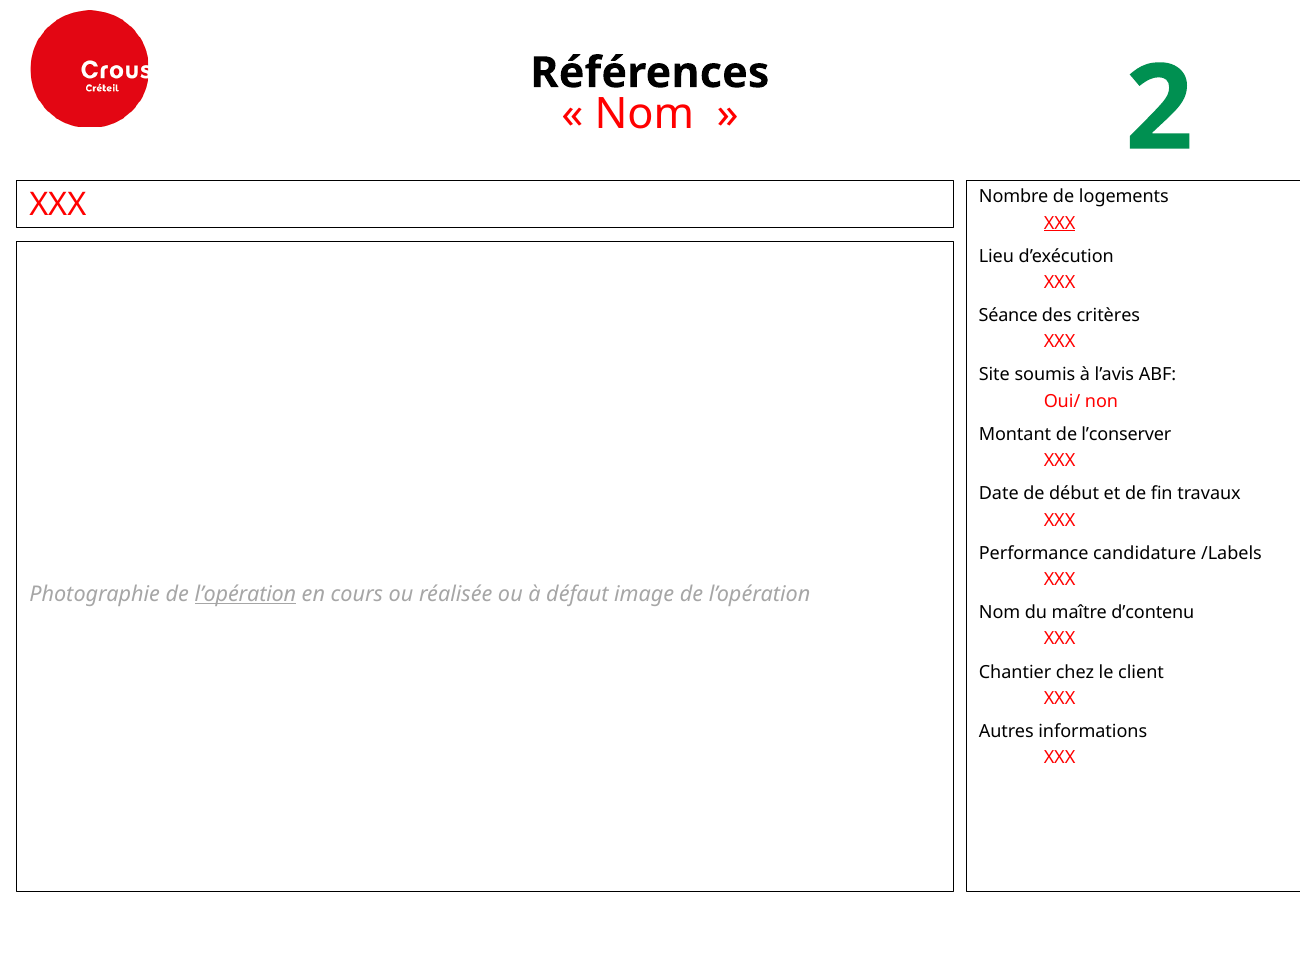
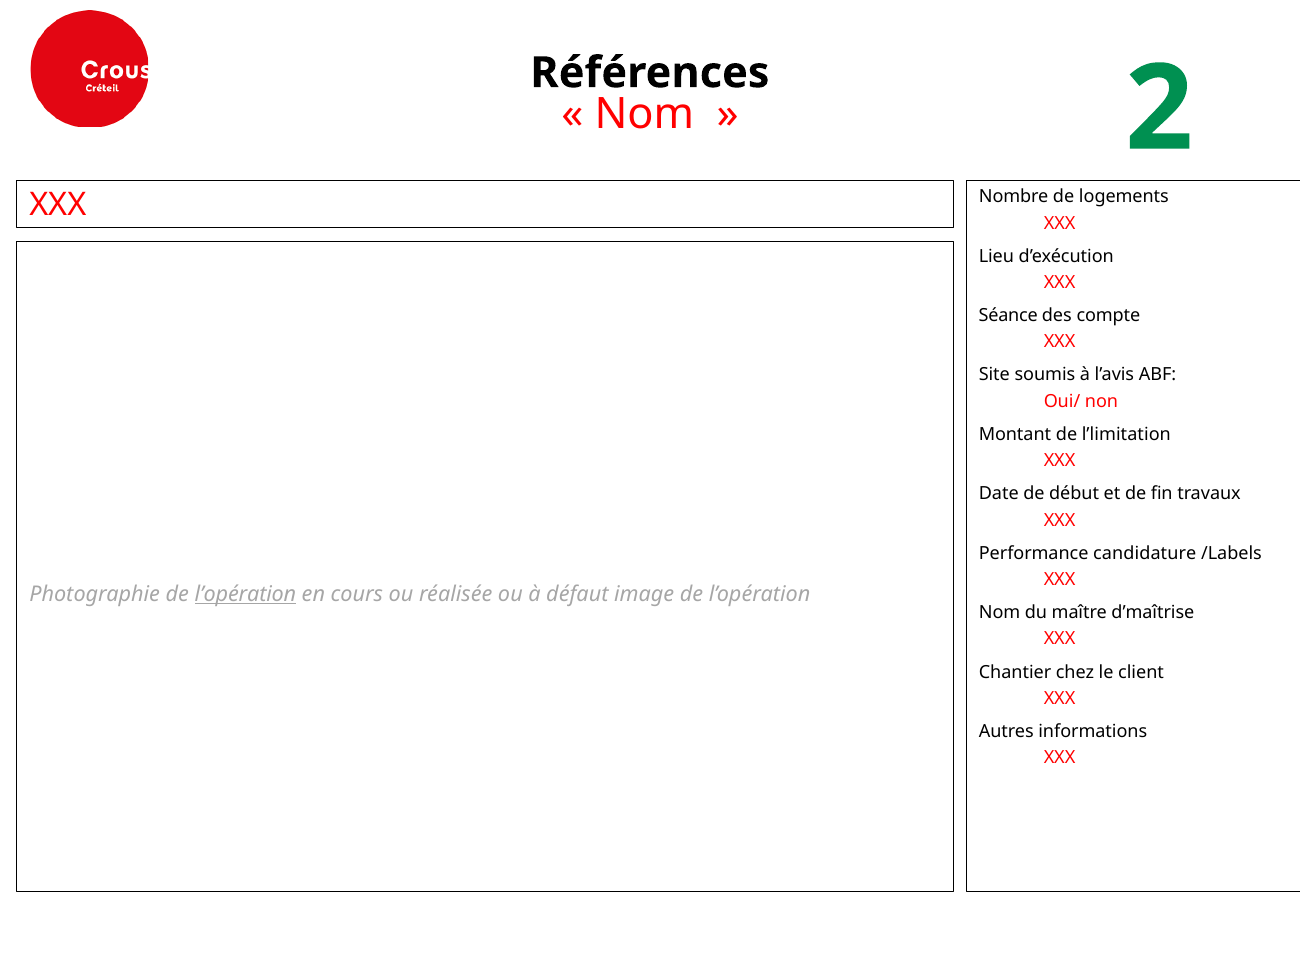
XXX at (1060, 223) underline: present -> none
critères: critères -> compte
l’conserver: l’conserver -> l’limitation
d’contenu: d’contenu -> d’maîtrise
